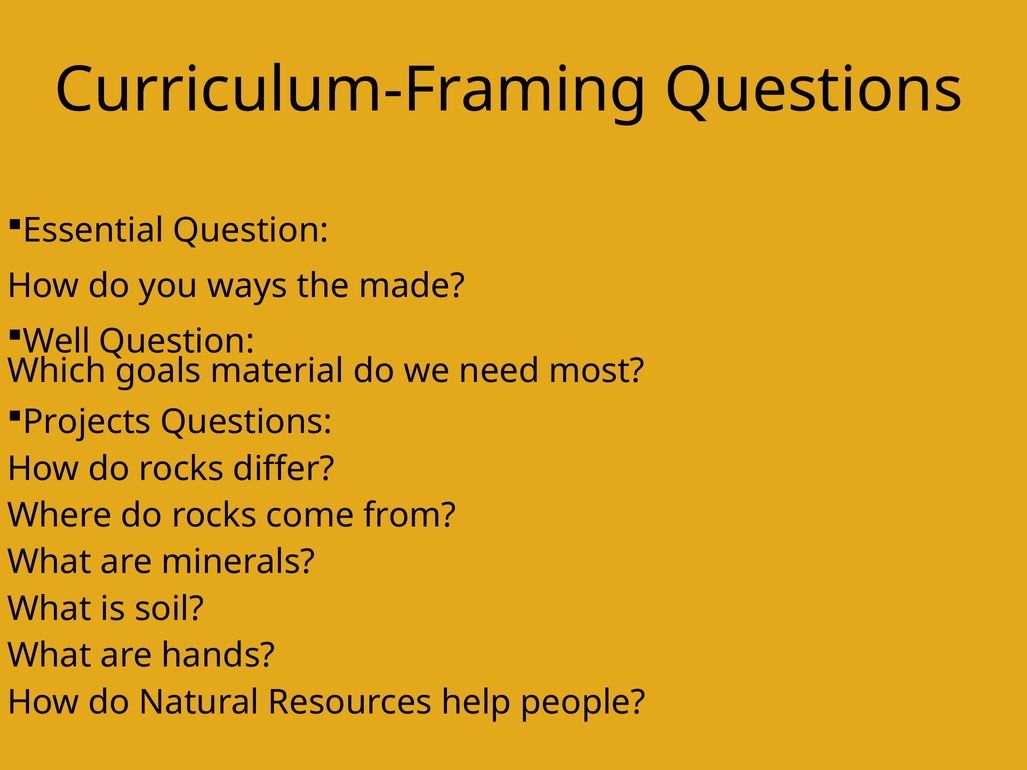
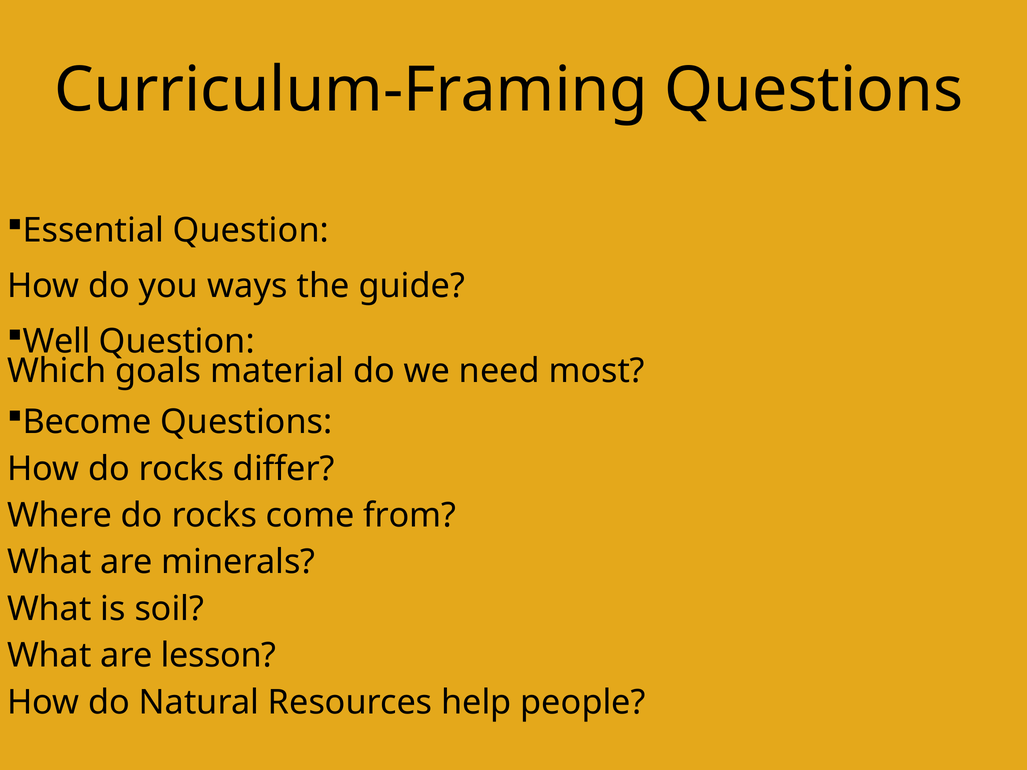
made: made -> guide
Projects: Projects -> Become
hands: hands -> lesson
